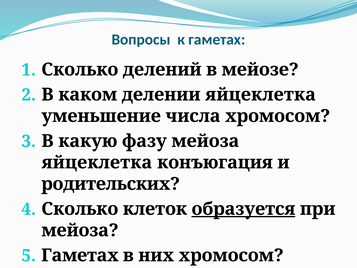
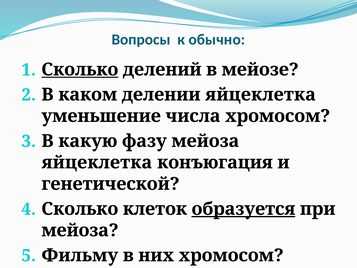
к гаметах: гаметах -> обычно
Сколько at (80, 70) underline: none -> present
родительских: родительских -> генетической
Гаметах at (80, 255): Гаметах -> Фильму
